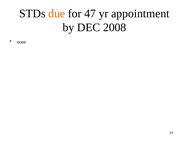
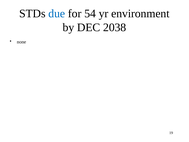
due colour: orange -> blue
47: 47 -> 54
appointment: appointment -> environment
2008: 2008 -> 2038
